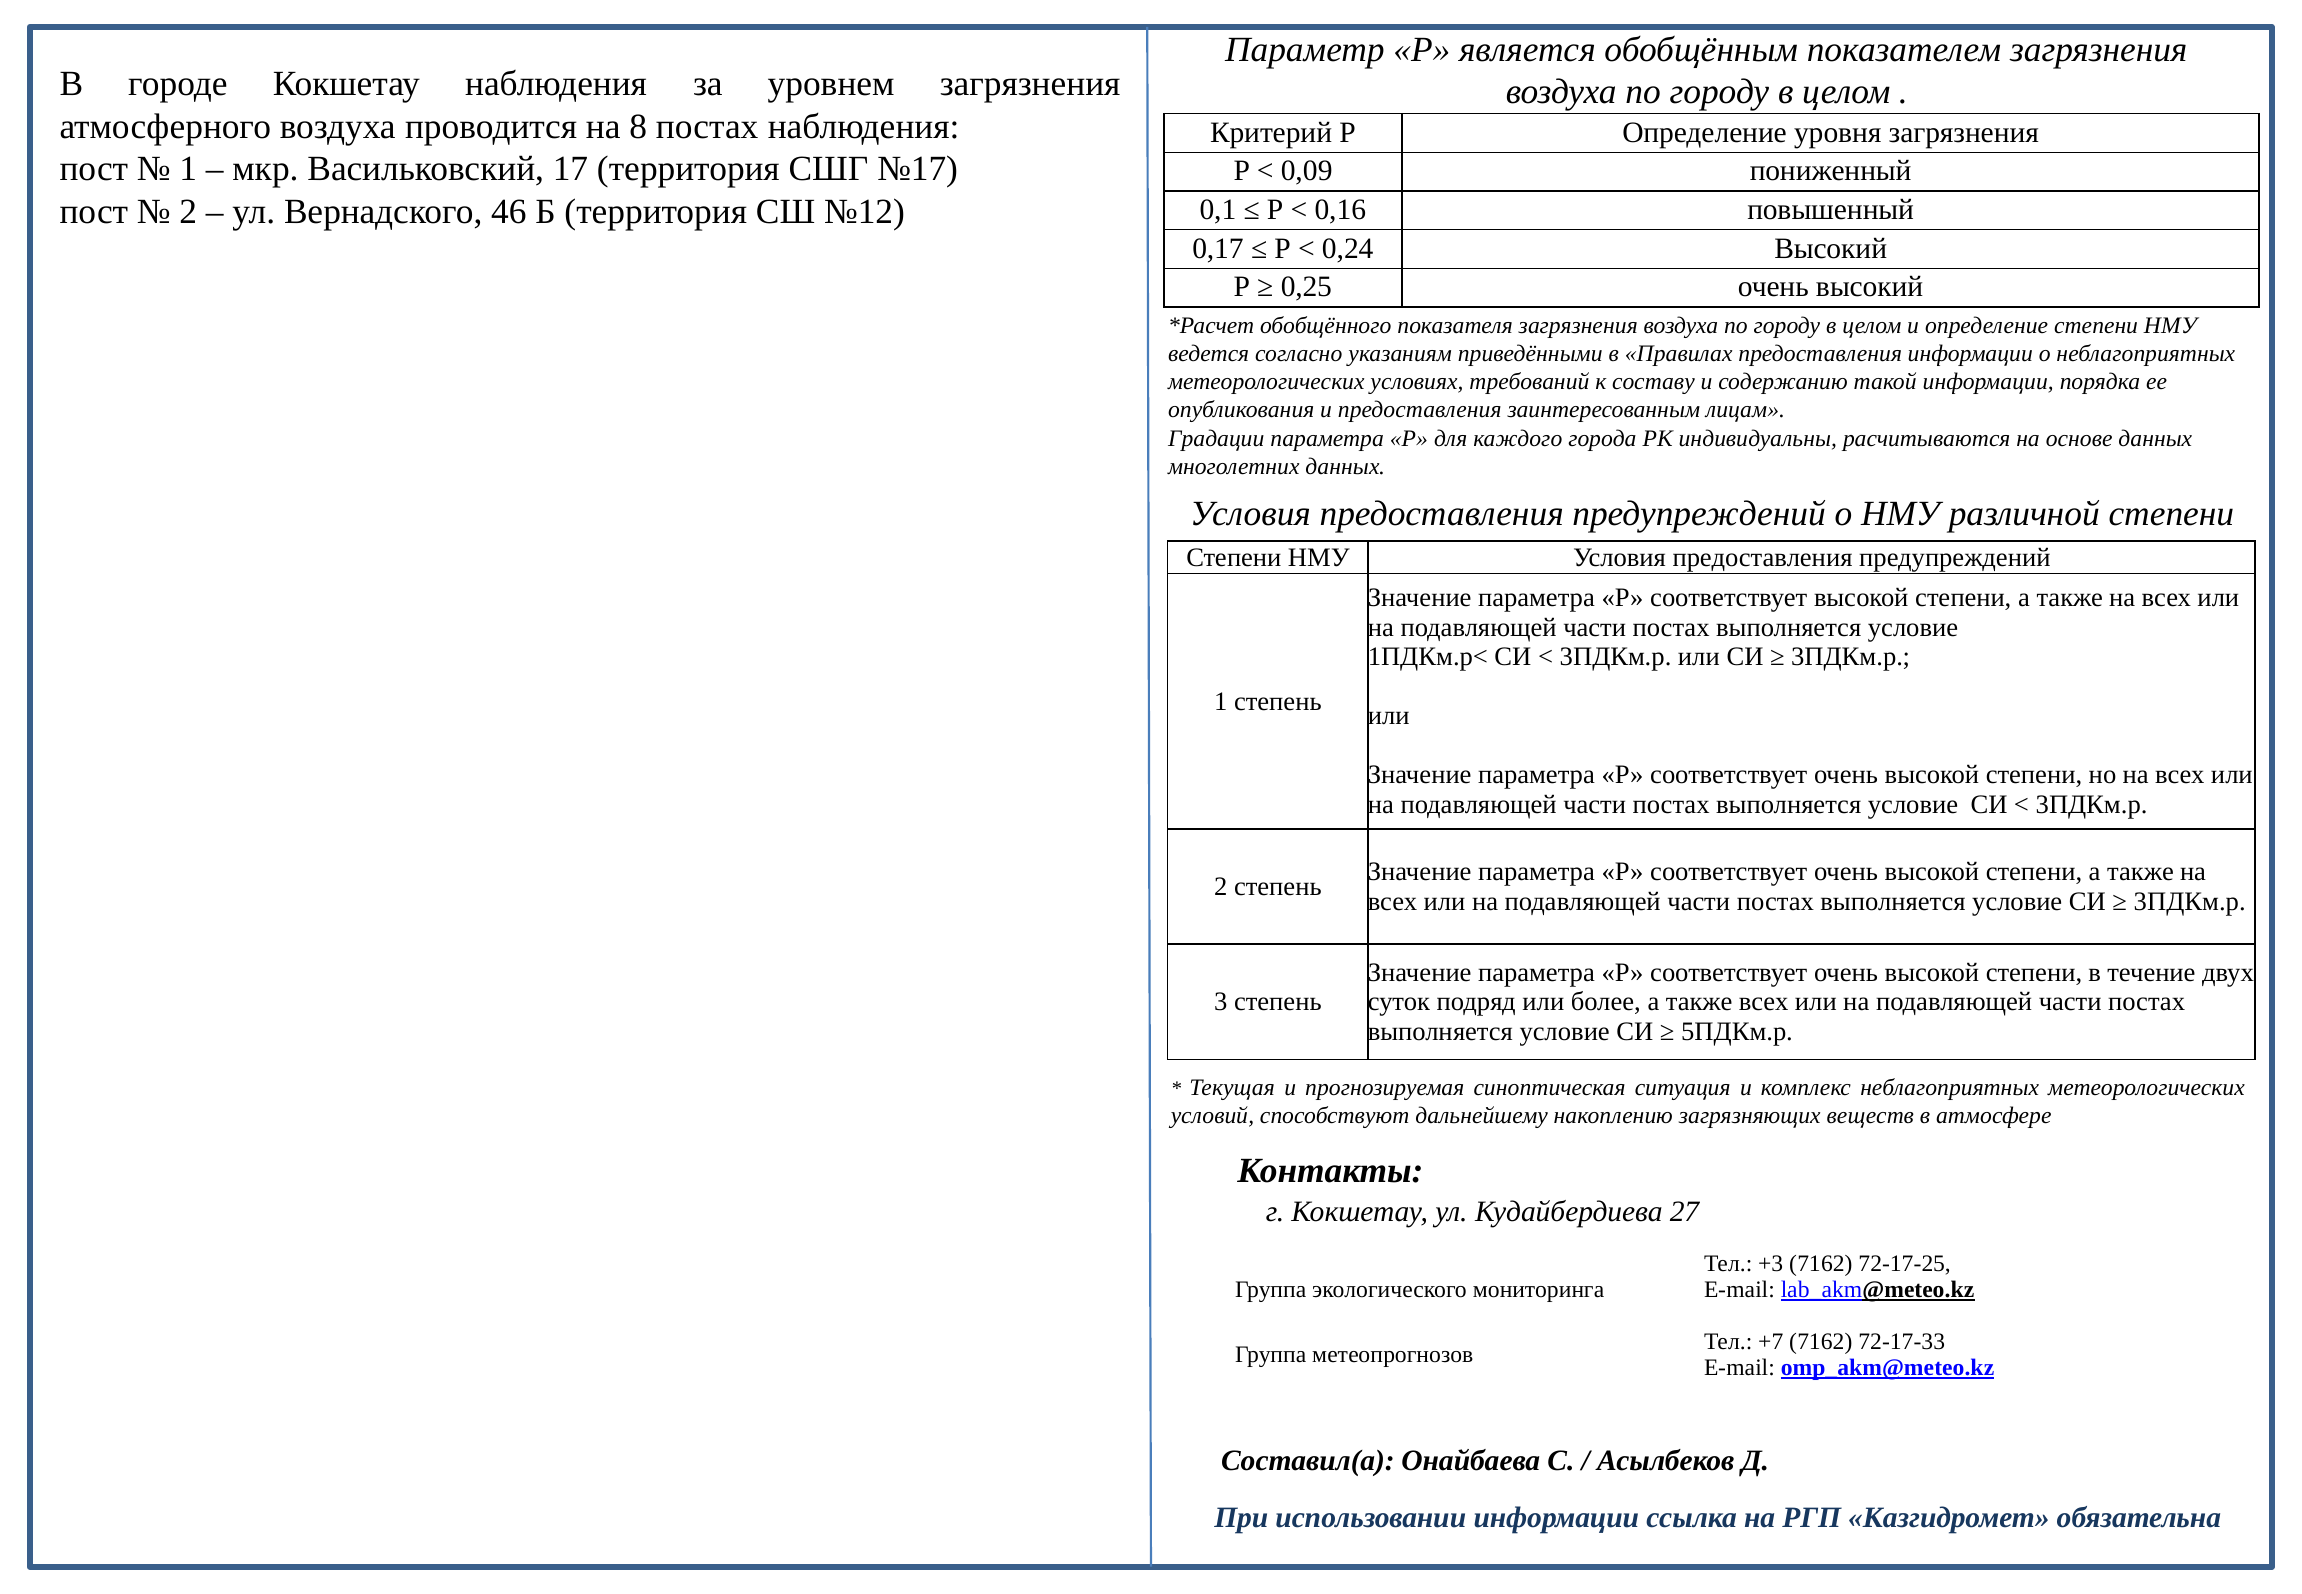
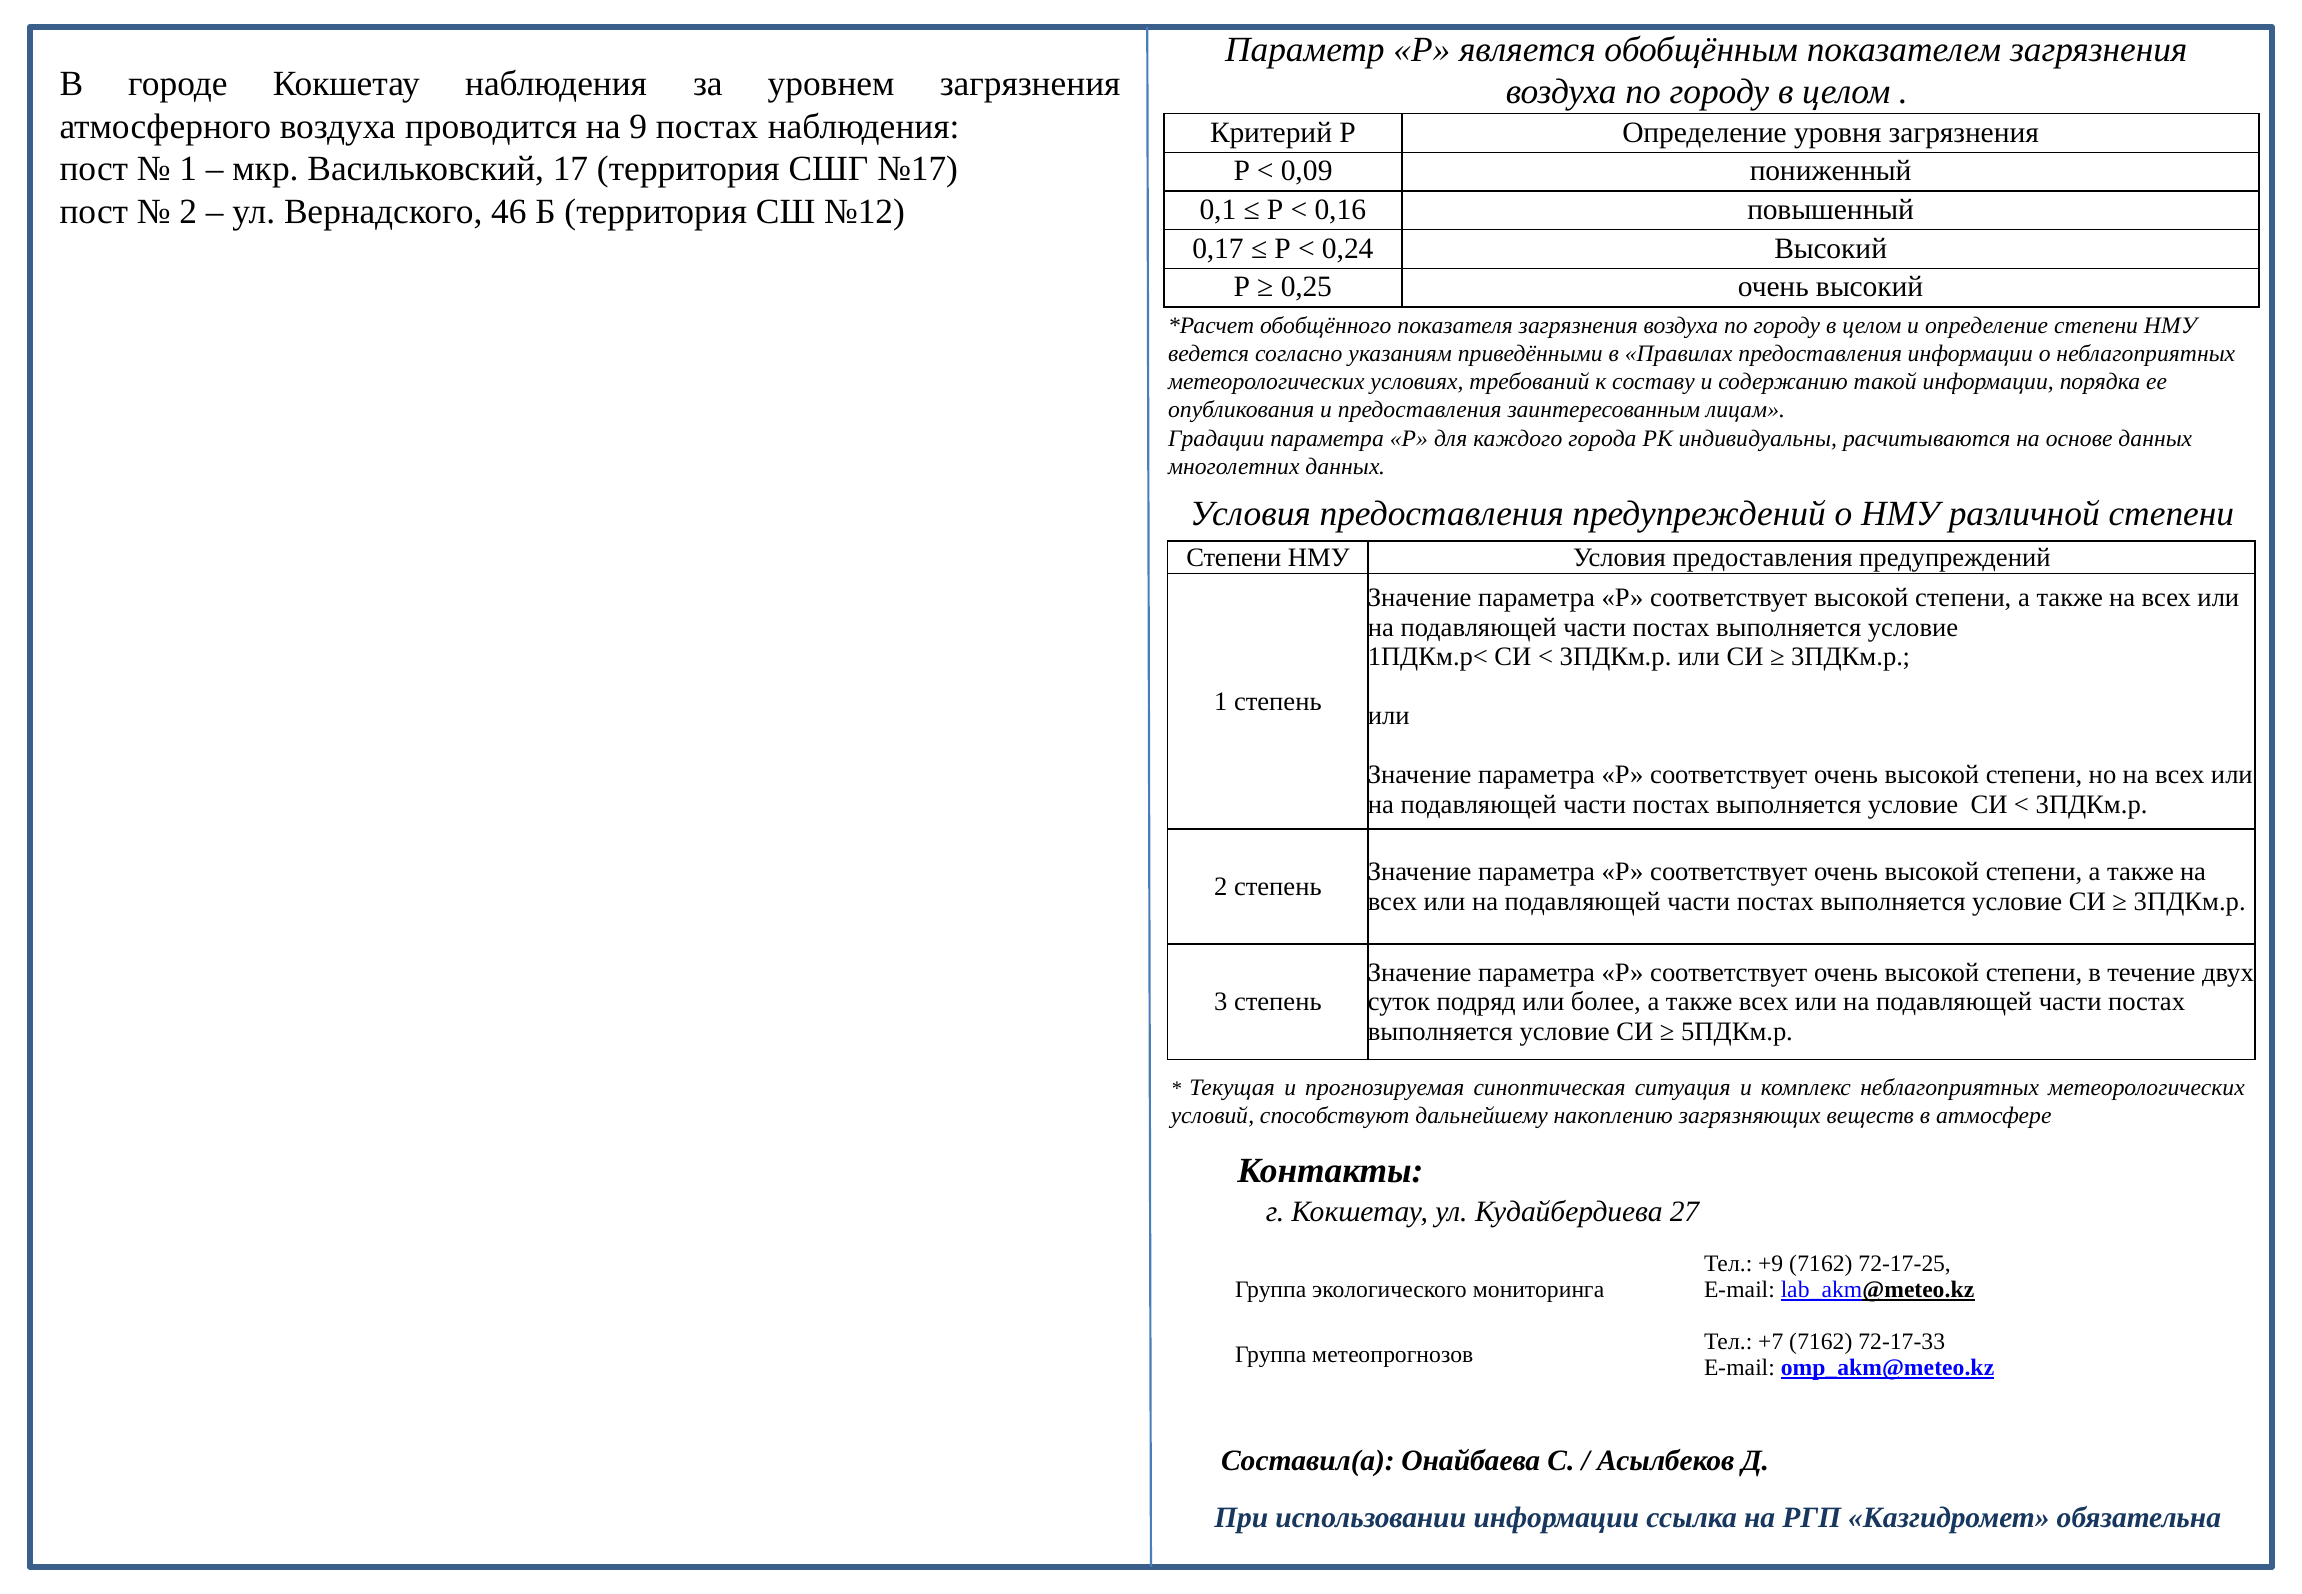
8: 8 -> 9
+3: +3 -> +9
